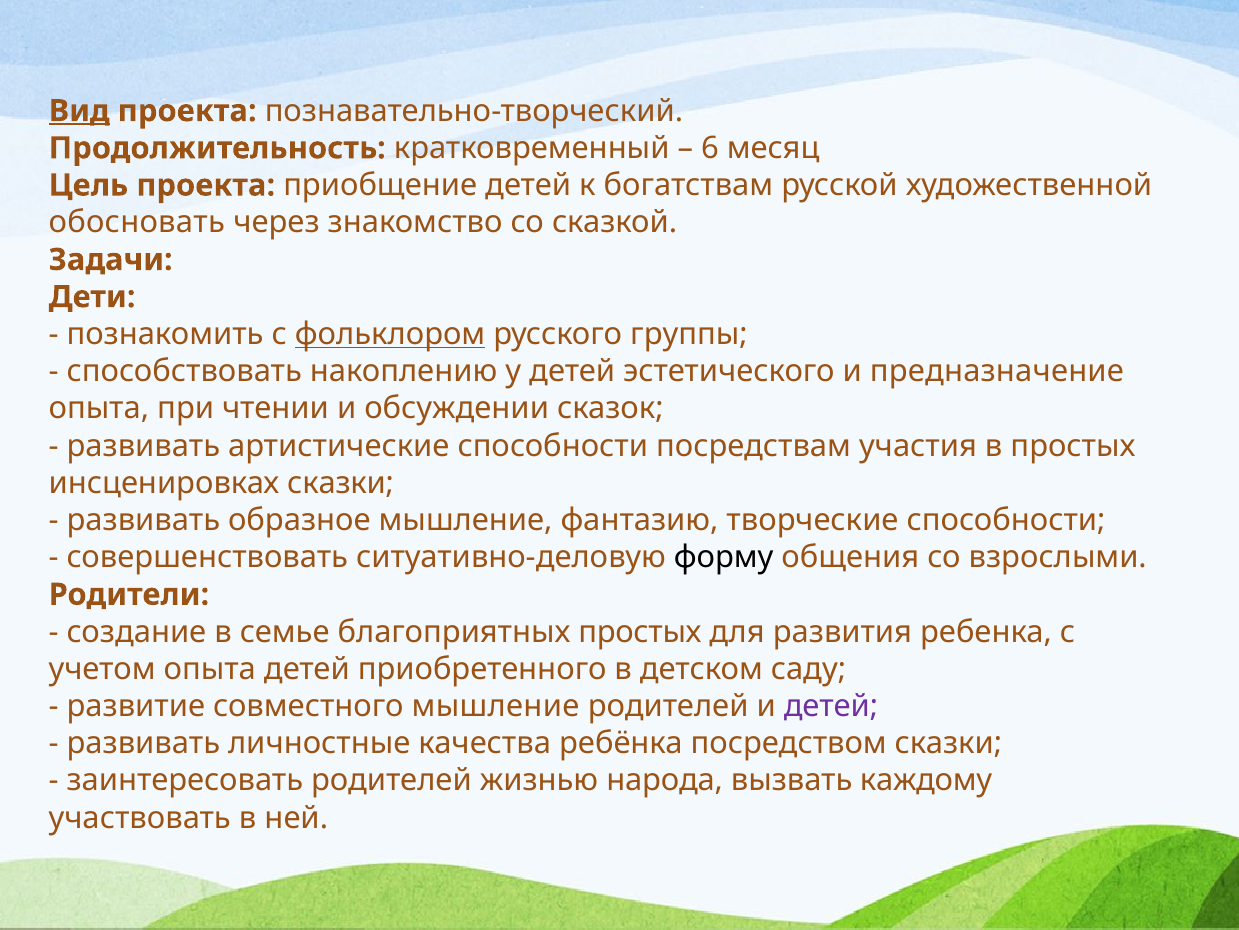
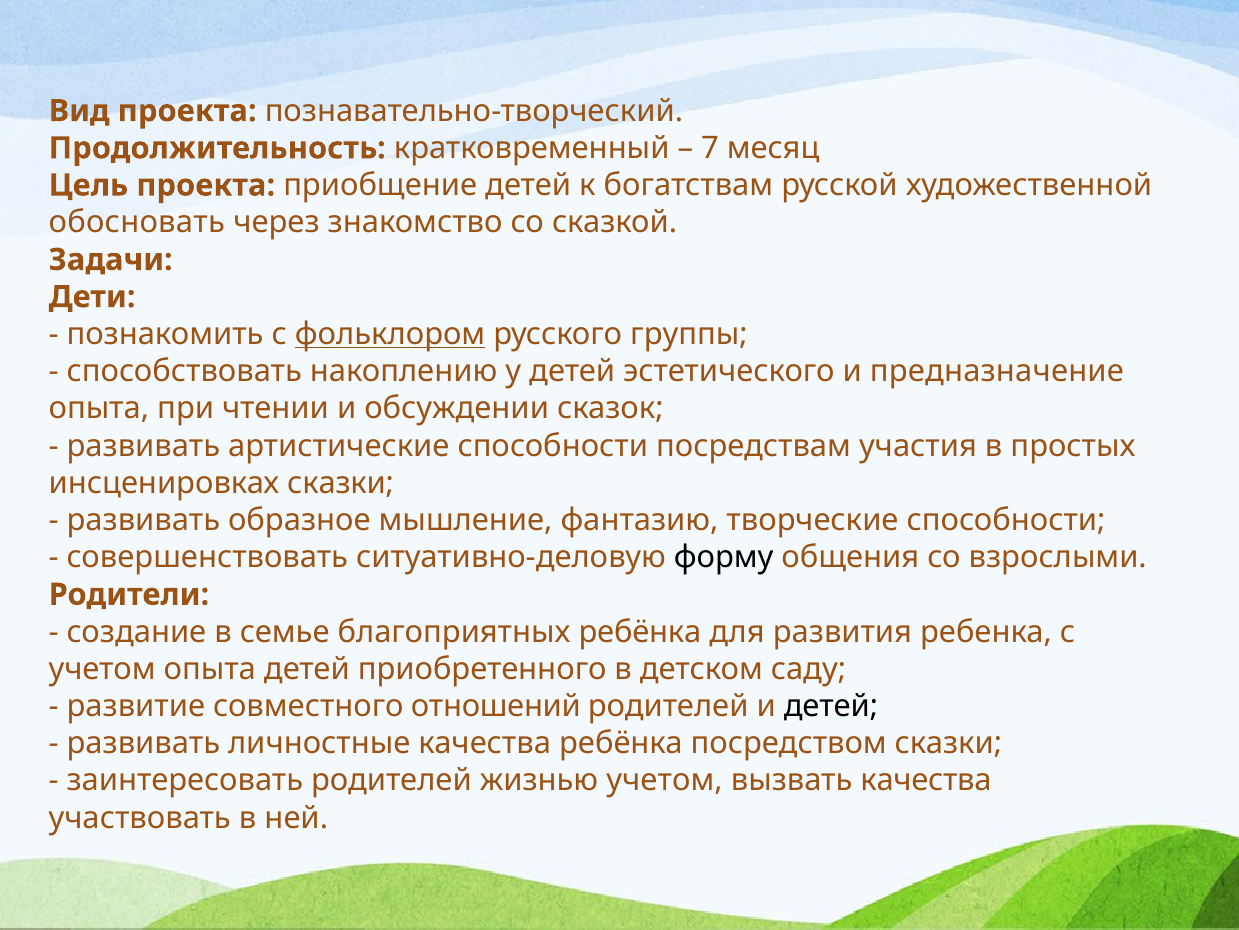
Вид underline: present -> none
6: 6 -> 7
благоприятных простых: простых -> ребёнка
совместного мышление: мышление -> отношений
детей at (831, 706) colour: purple -> black
жизнью народа: народа -> учетом
вызвать каждому: каждому -> качества
